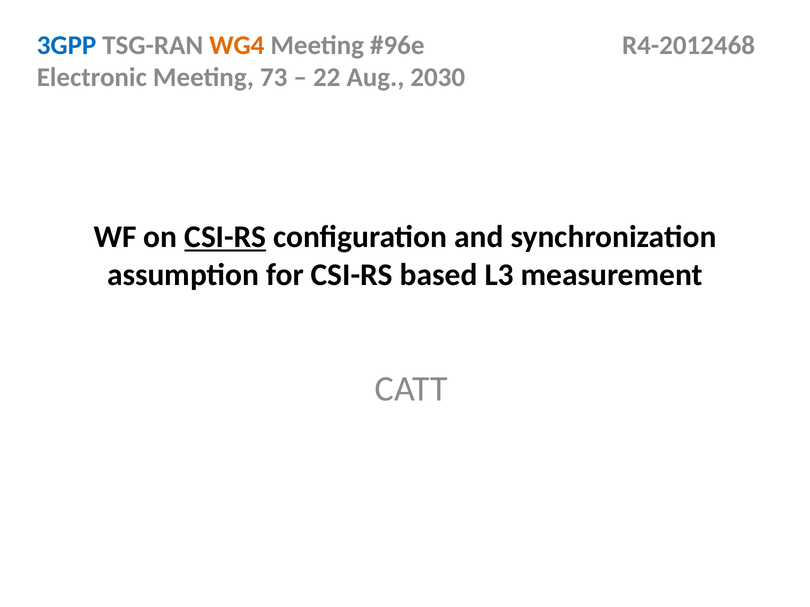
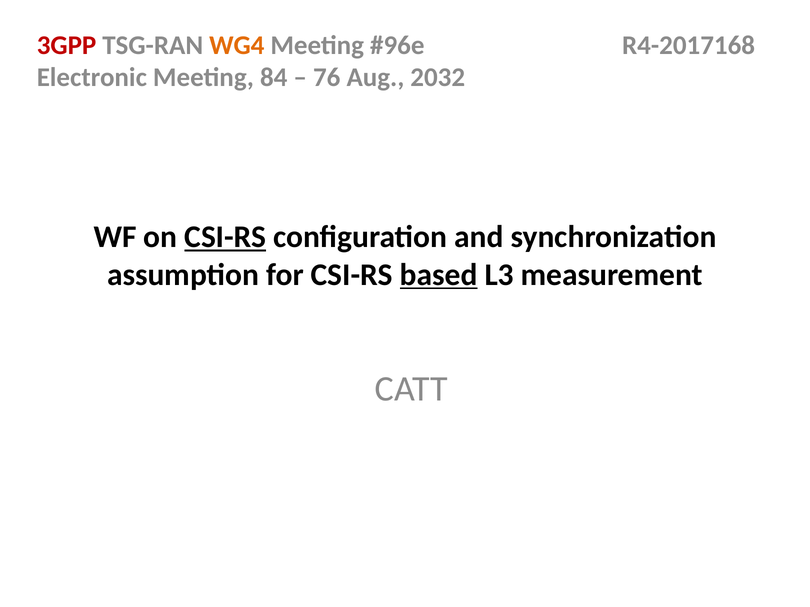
3GPP colour: blue -> red
R4-2012468: R4-2012468 -> R4-2017168
73: 73 -> 84
22: 22 -> 76
2030: 2030 -> 2032
based underline: none -> present
